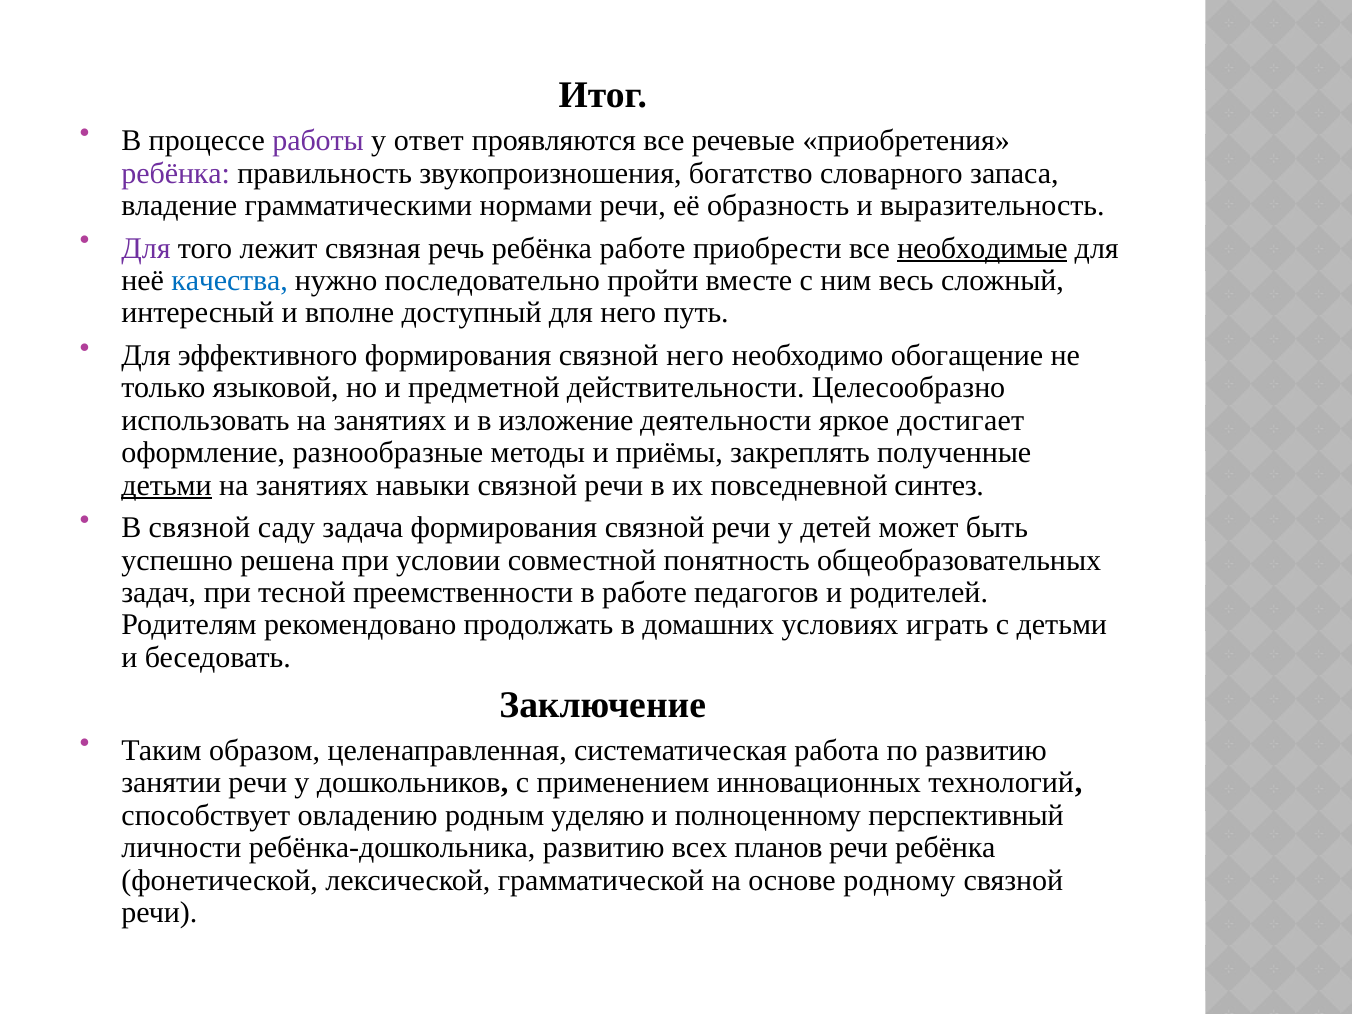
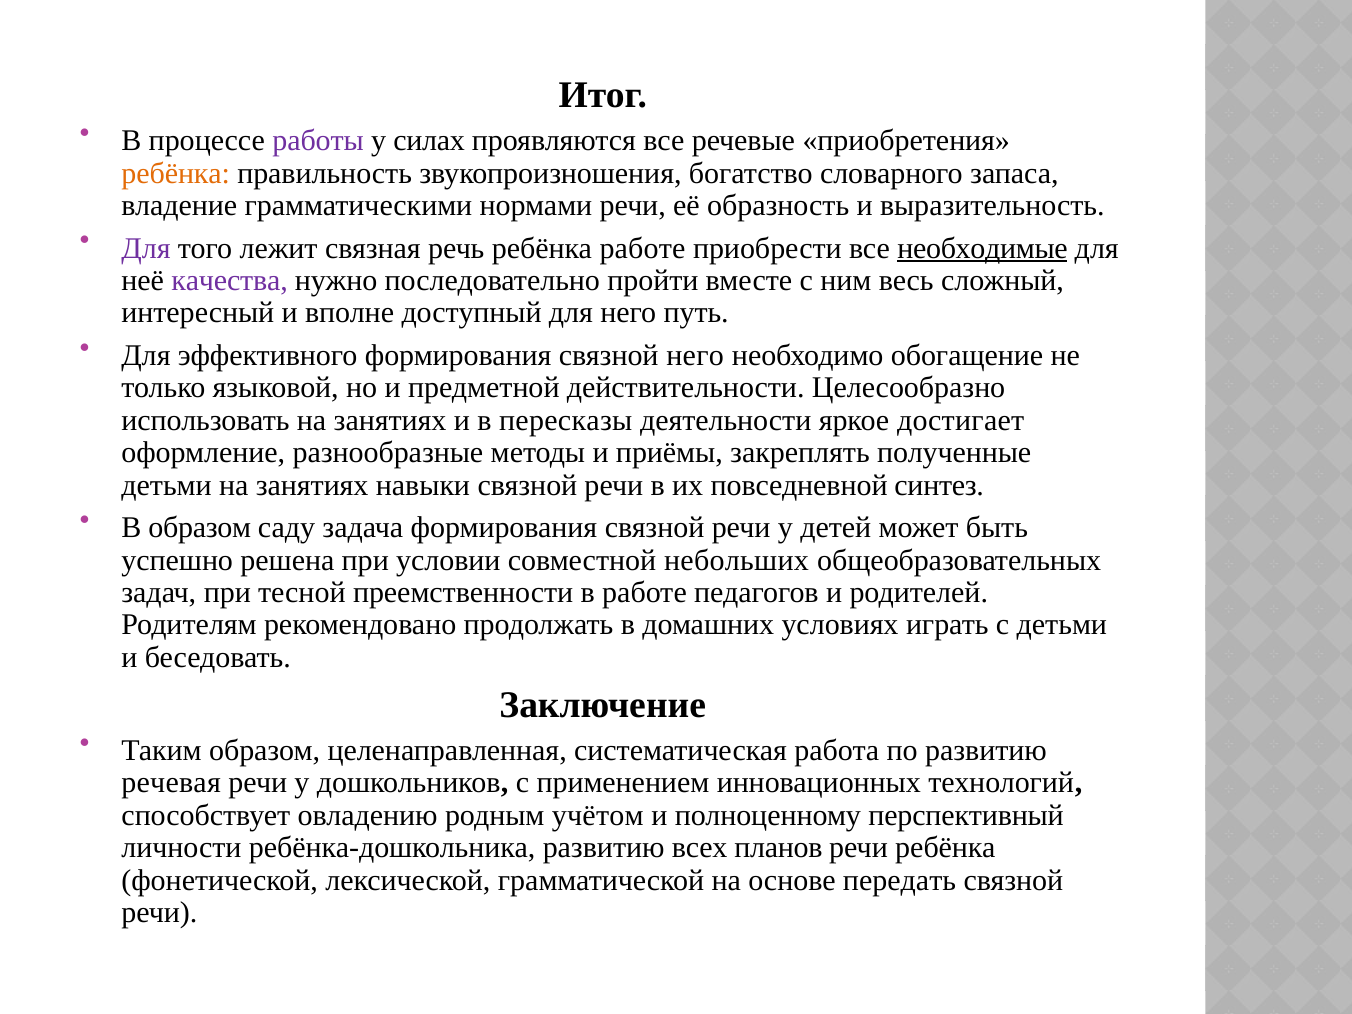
ответ: ответ -> силах
ребёнка at (176, 173) colour: purple -> orange
качества colour: blue -> purple
изложение: изложение -> пересказы
детьми at (167, 485) underline: present -> none
В связной: связной -> образом
понятность: понятность -> небольших
занятии: занятии -> речевая
уделяю: уделяю -> учётом
родному: родному -> передать
